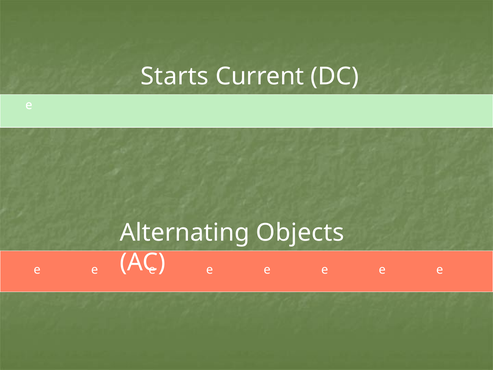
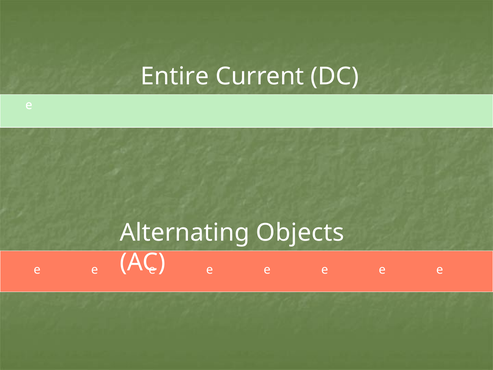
Starts: Starts -> Entire
